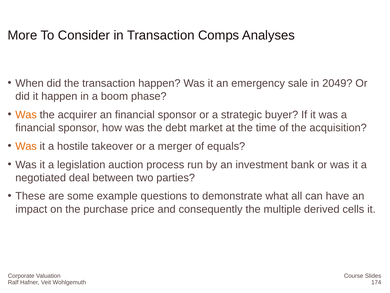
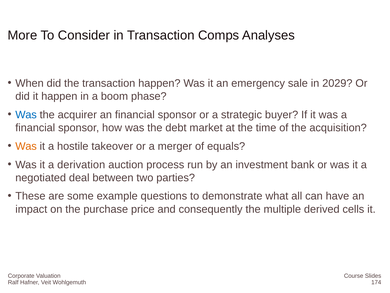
2049: 2049 -> 2029
Was at (26, 115) colour: orange -> blue
legislation: legislation -> derivation
